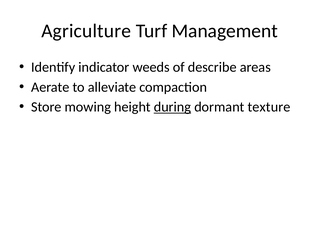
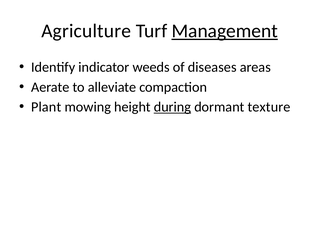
Management underline: none -> present
describe: describe -> diseases
Store: Store -> Plant
